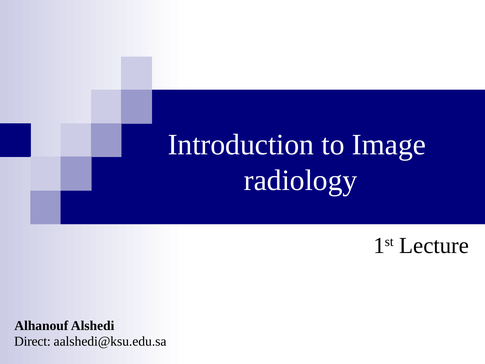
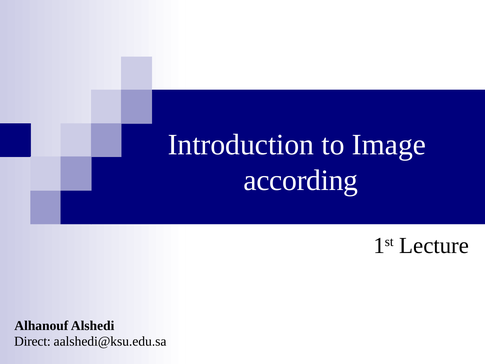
radiology: radiology -> according
